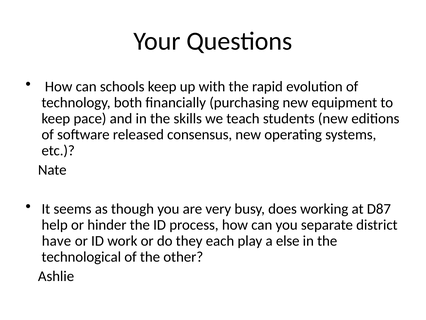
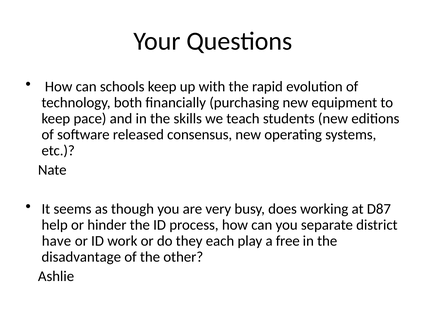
else: else -> free
technological: technological -> disadvantage
